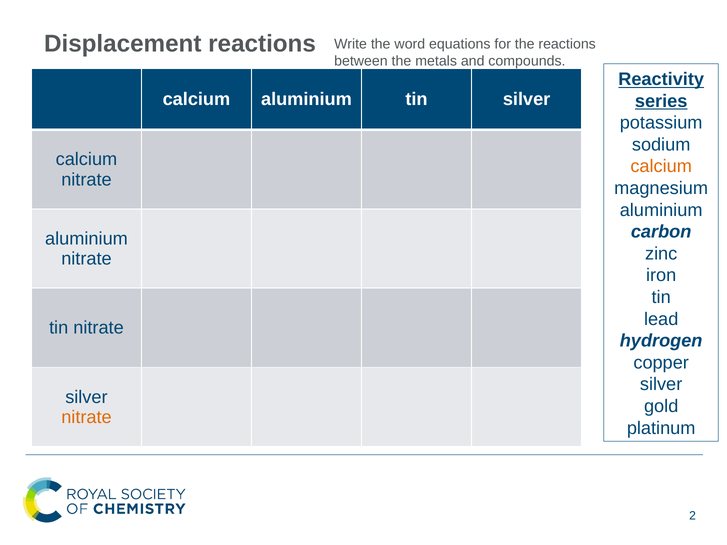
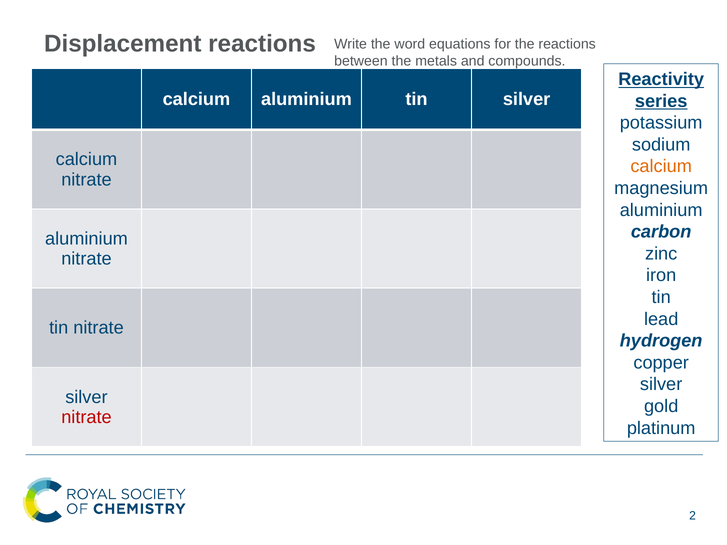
nitrate at (86, 418) colour: orange -> red
